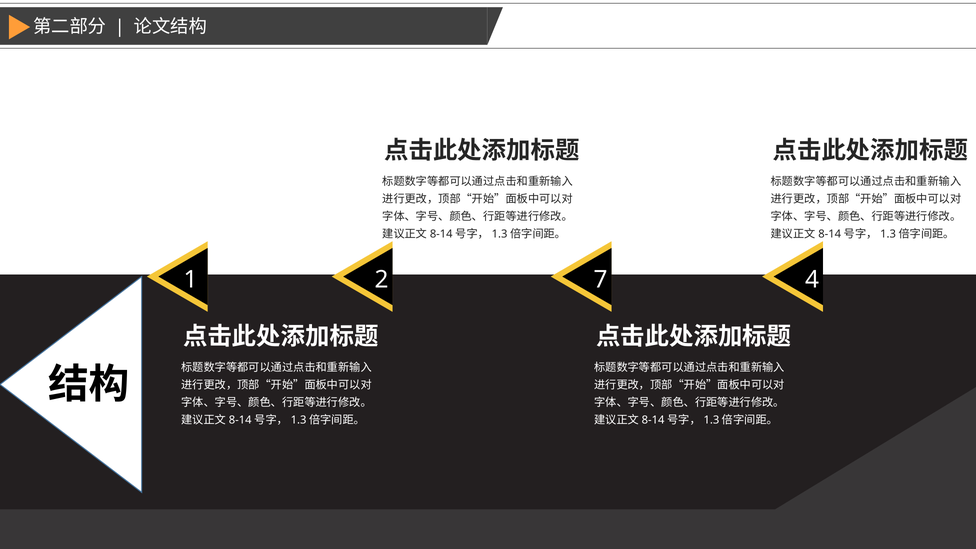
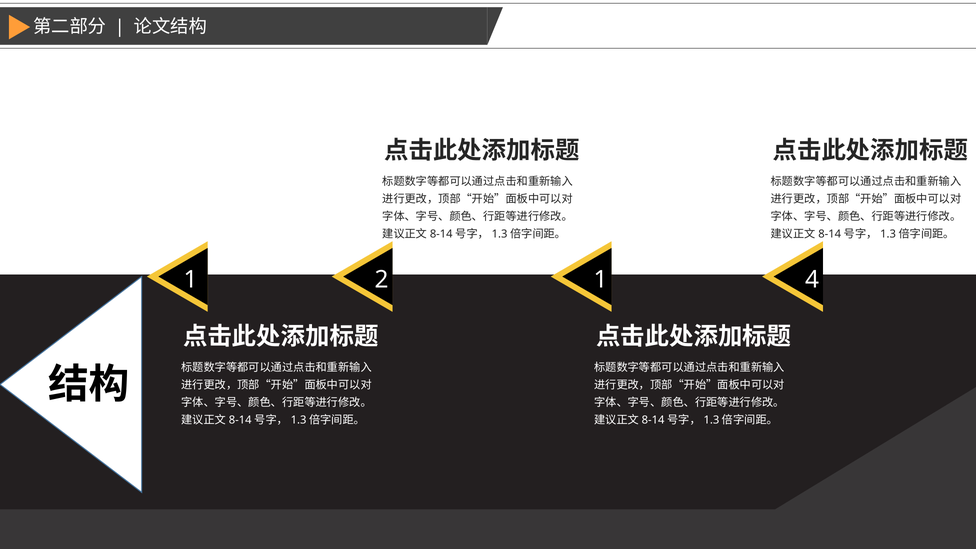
2 7: 7 -> 1
